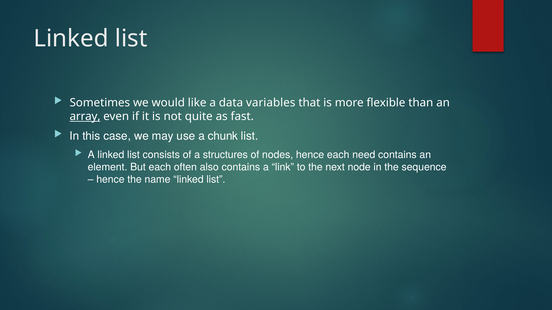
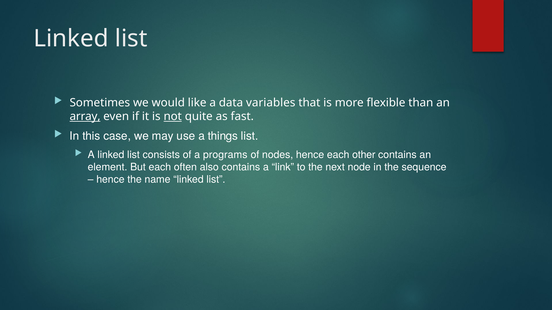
not underline: none -> present
chunk: chunk -> things
structures: structures -> programs
need: need -> other
